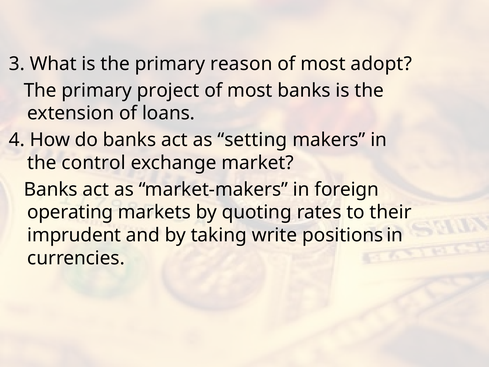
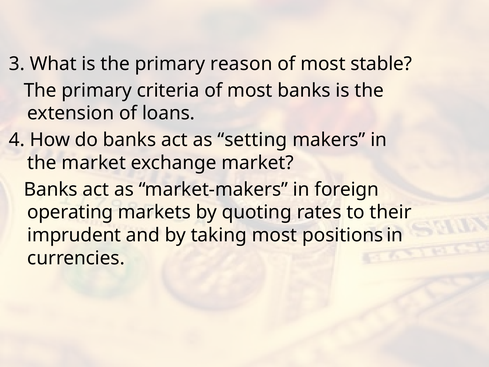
adopt: adopt -> stable
project: project -> criteria
the control: control -> market
taking write: write -> most
